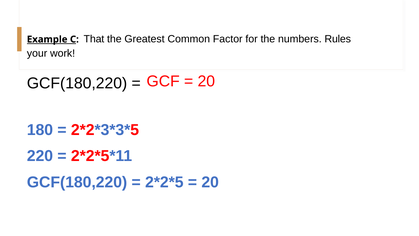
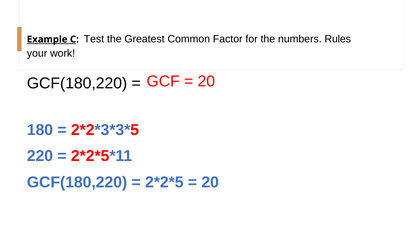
That: That -> Test
